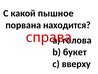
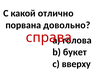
пышное: пышное -> отлично
находится: находится -> довольно
